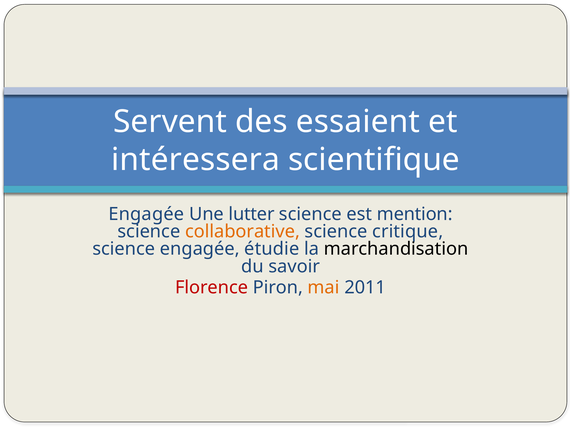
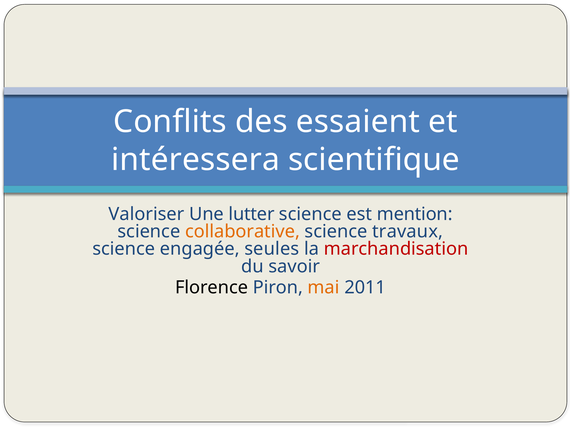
Servent: Servent -> Conflits
Engagée at (146, 214): Engagée -> Valoriser
critique: critique -> travaux
étudie: étudie -> seules
marchandisation colour: black -> red
Florence colour: red -> black
